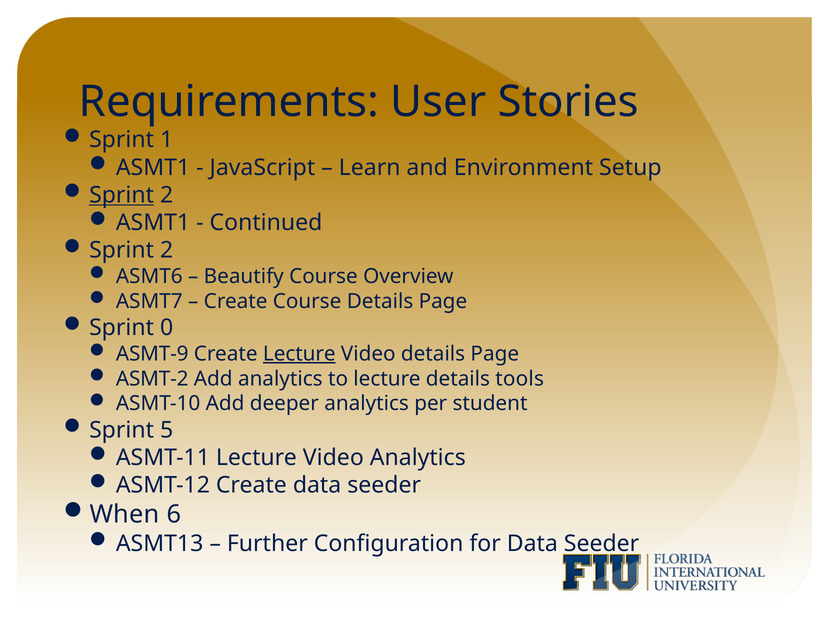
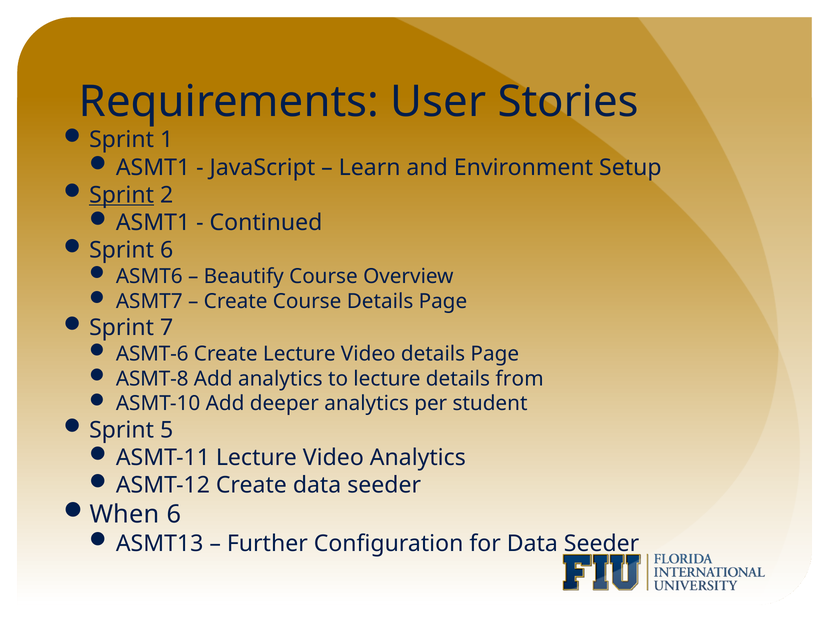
2 at (167, 250): 2 -> 6
0: 0 -> 7
ASMT-9: ASMT-9 -> ASMT-6
Lecture at (299, 354) underline: present -> none
ASMT-2: ASMT-2 -> ASMT-8
tools: tools -> from
